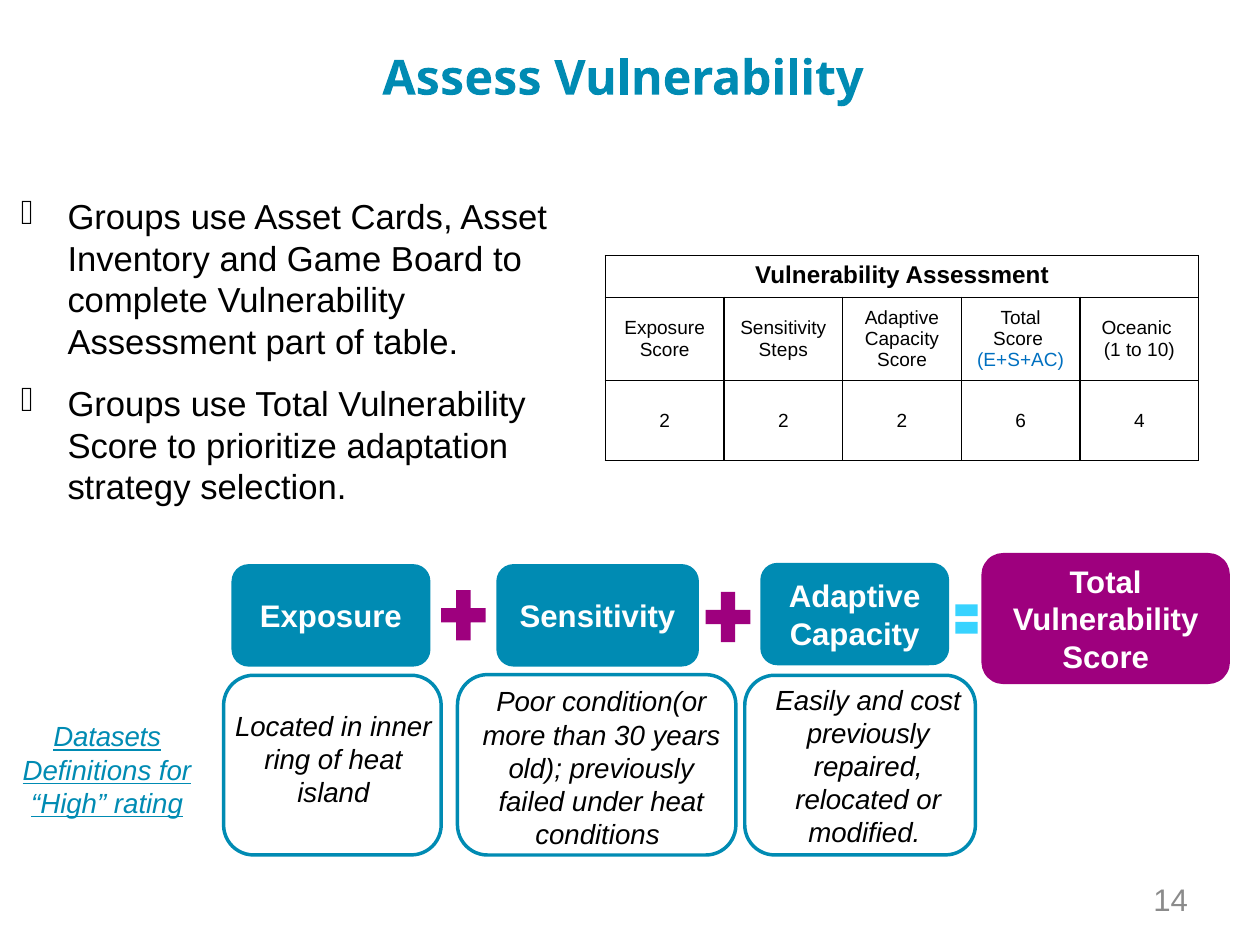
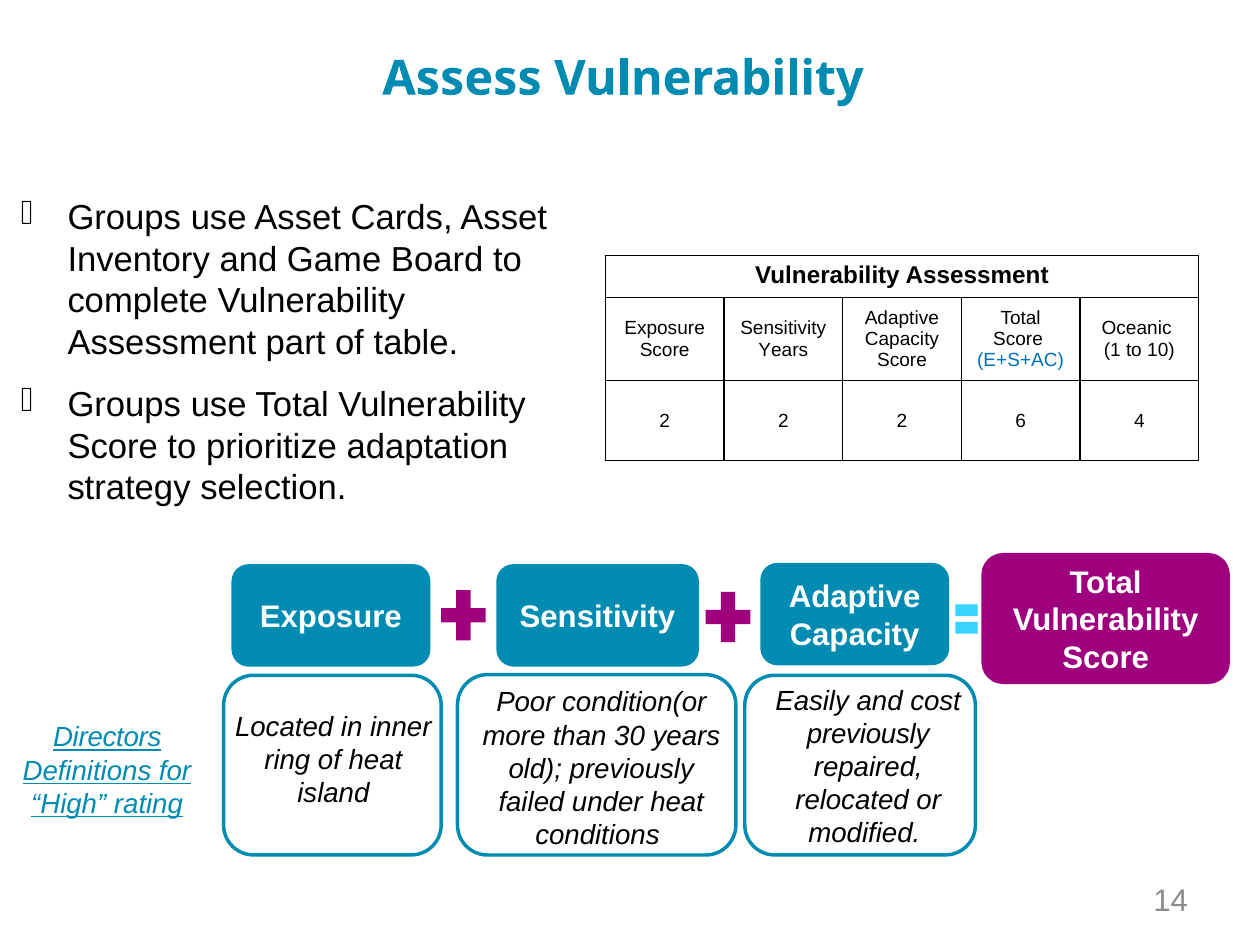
Steps at (783, 350): Steps -> Years
Datasets: Datasets -> Directors
